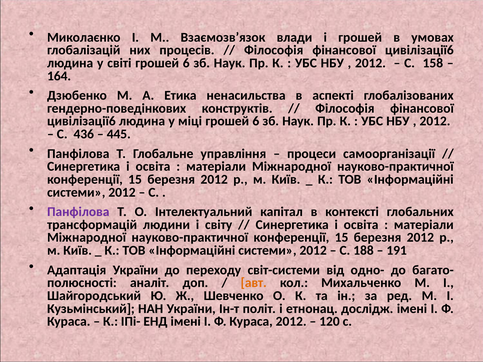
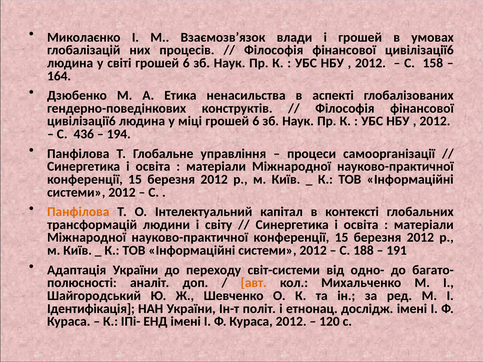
445: 445 -> 194
Панфілова at (78, 212) colour: purple -> orange
Кузьмінський: Кузьмінський -> Ідентифікація
